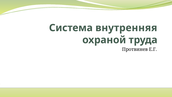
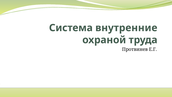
внутренняя: внутренняя -> внутренние
